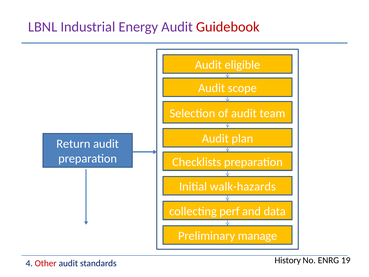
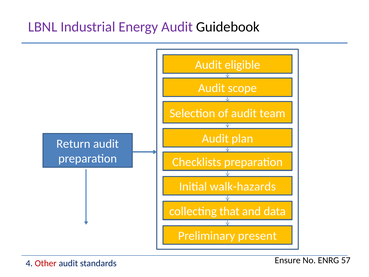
Guidebook colour: red -> black
perf: perf -> that
manage: manage -> present
History: History -> Ensure
19: 19 -> 57
